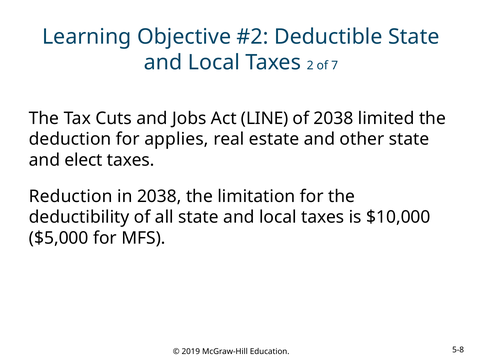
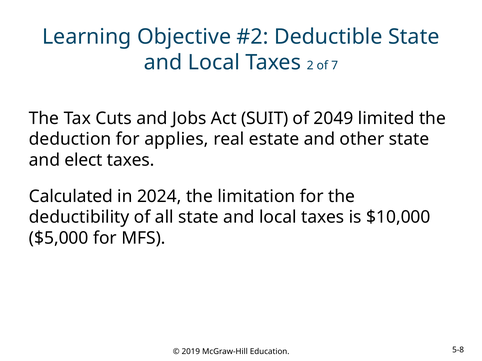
LINE: LINE -> SUIT
of 2038: 2038 -> 2049
Reduction: Reduction -> Calculated
in 2038: 2038 -> 2024
